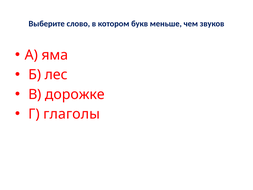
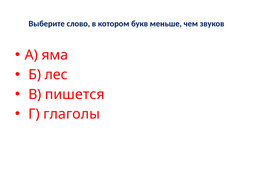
дорожке: дорожке -> пишется
